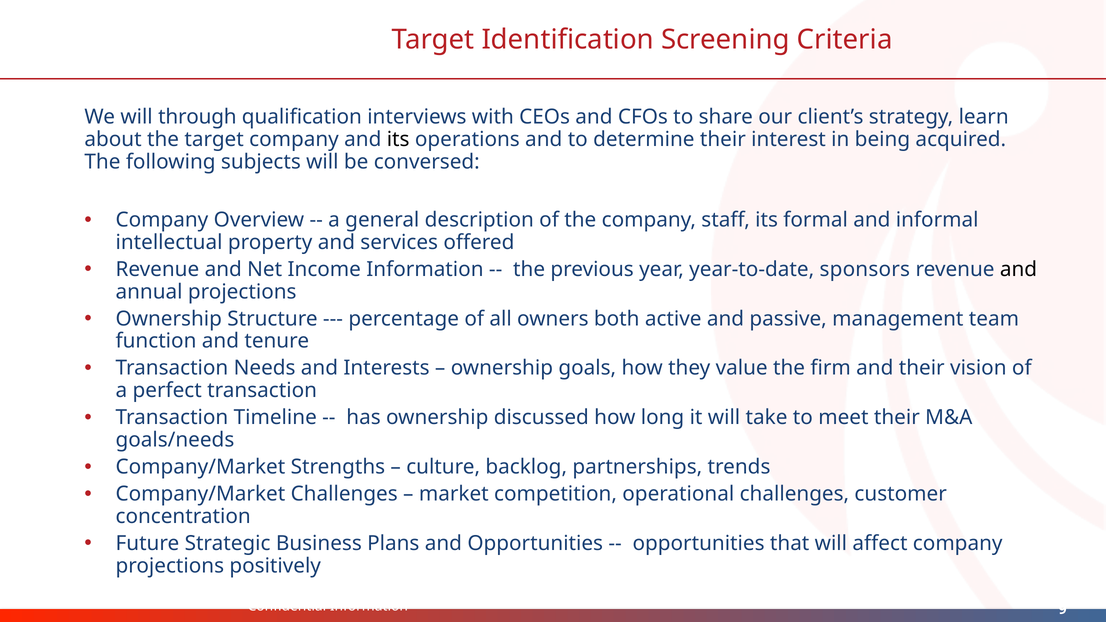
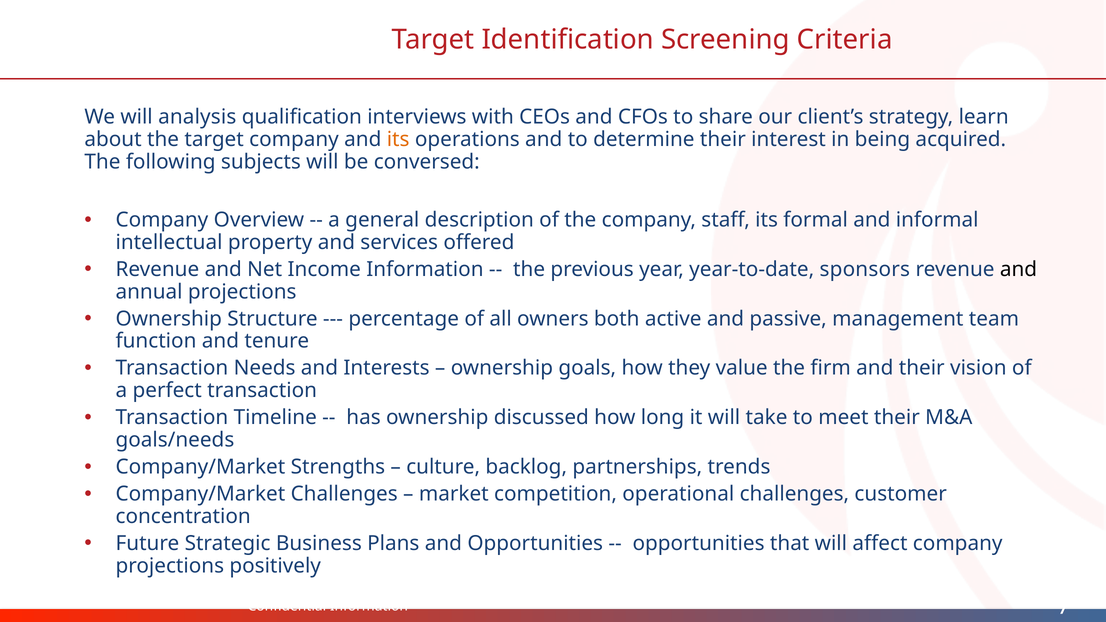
through: through -> analysis
its at (398, 140) colour: black -> orange
9: 9 -> 7
